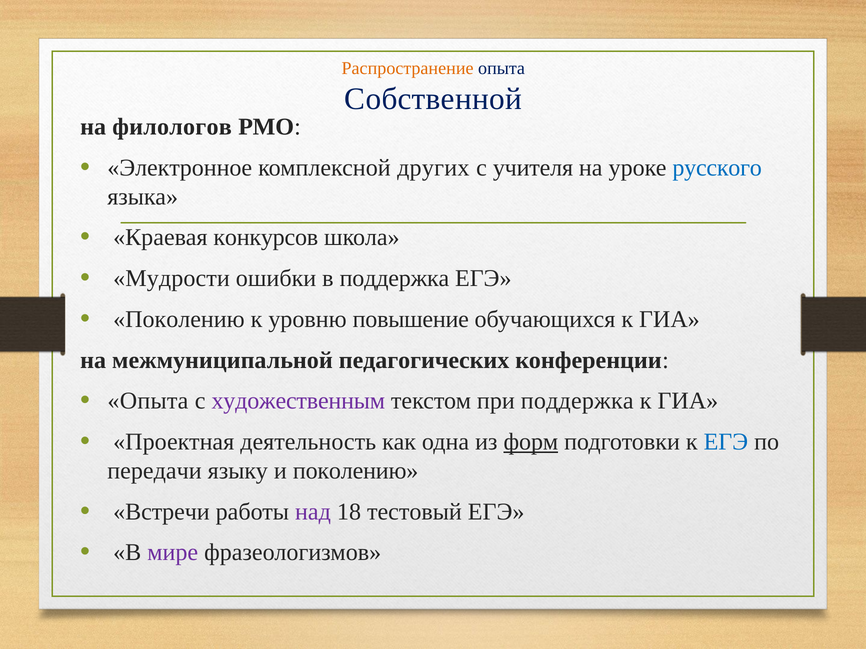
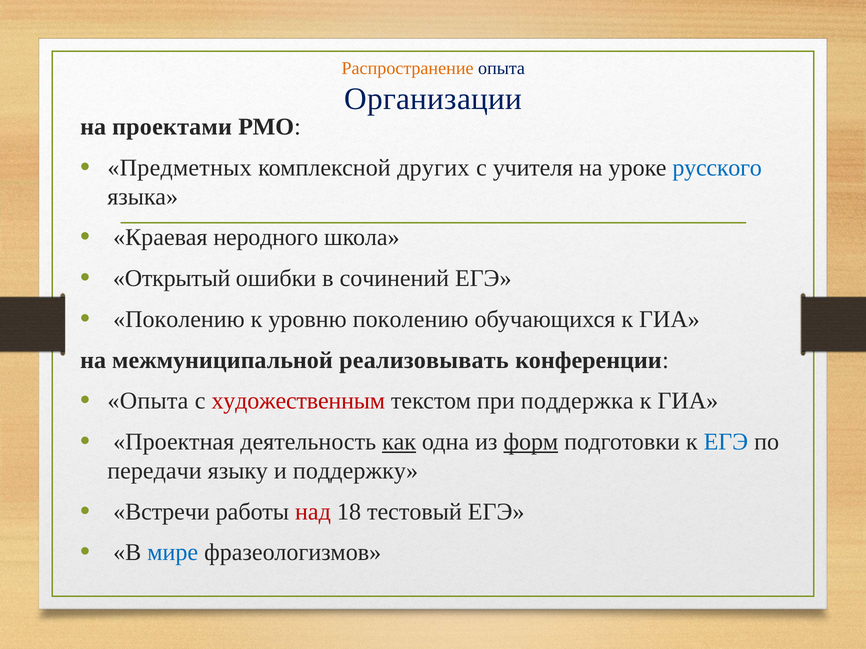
Собственной: Собственной -> Организации
филологов: филологов -> проектами
Электронное: Электронное -> Предметных
конкурсов: конкурсов -> неродного
Мудрости: Мудрости -> Открытый
в поддержка: поддержка -> сочинений
уровню повышение: повышение -> поколению
педагогических: педагогических -> реализовывать
художественным colour: purple -> red
как underline: none -> present
и поколению: поколению -> поддержку
над colour: purple -> red
мире colour: purple -> blue
